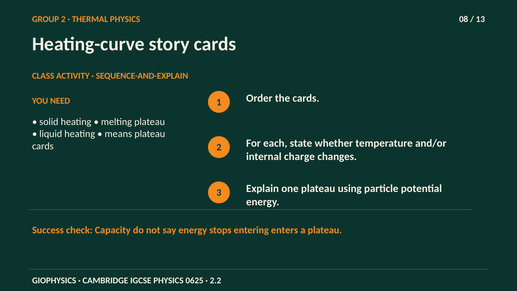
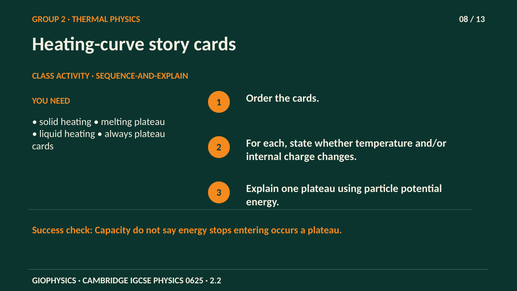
means: means -> always
enters: enters -> occurs
